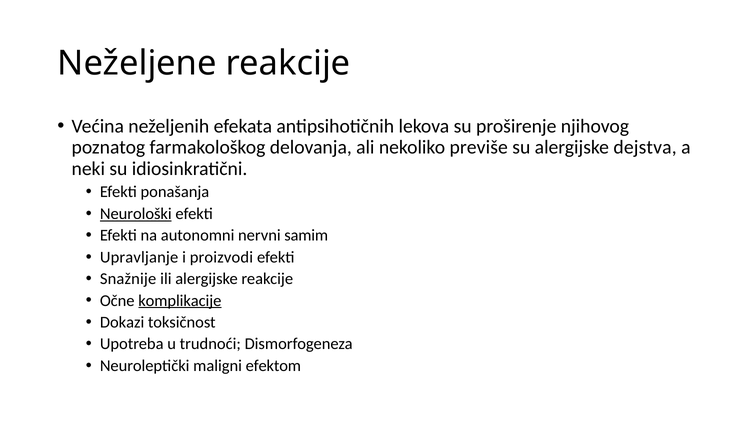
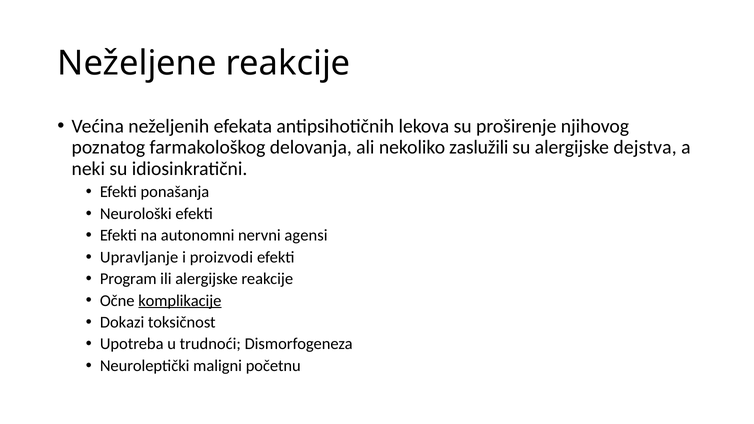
previše: previše -> zaslužili
Neurološki underline: present -> none
samim: samim -> agensi
Snažnije: Snažnije -> Program
efektom: efektom -> početnu
